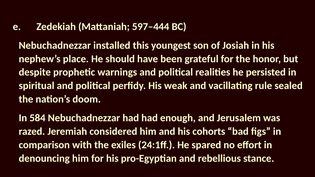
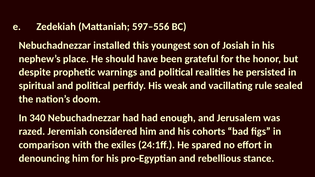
597–444: 597–444 -> 597–556
584: 584 -> 340
